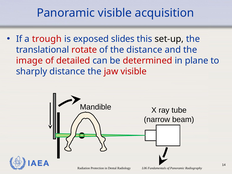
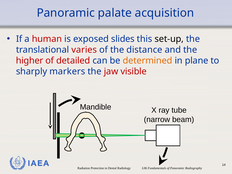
Panoramic visible: visible -> palate
trough: trough -> human
rotate: rotate -> varies
image: image -> higher
determined colour: red -> orange
sharply distance: distance -> markers
